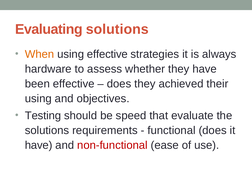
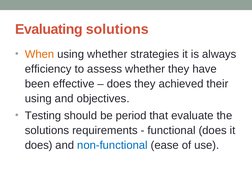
using effective: effective -> whether
hardware: hardware -> efficiency
speed: speed -> period
have at (39, 145): have -> does
non-functional colour: red -> blue
